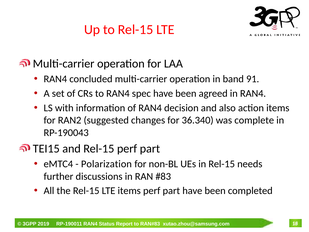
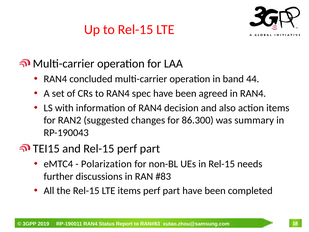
91: 91 -> 44
36.340: 36.340 -> 86.300
complete: complete -> summary
